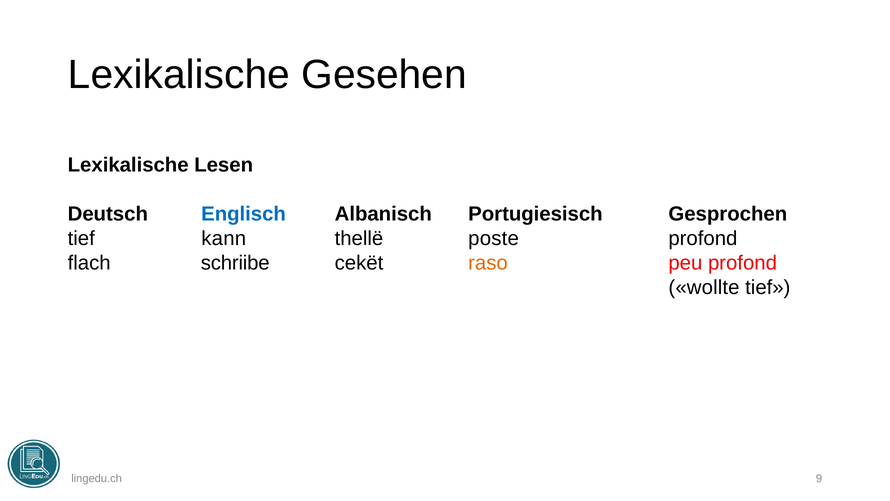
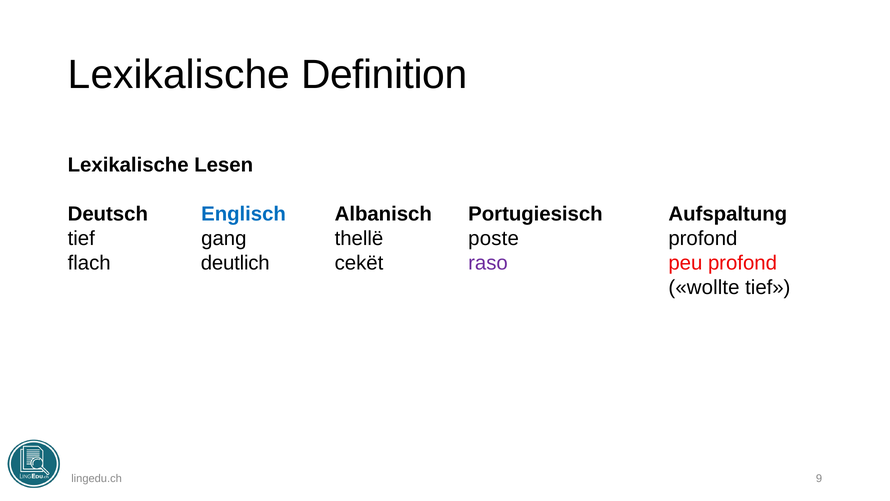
Gesehen: Gesehen -> Definition
Gesprochen: Gesprochen -> Aufspaltung
kann: kann -> gang
schriibe: schriibe -> deutlich
raso colour: orange -> purple
